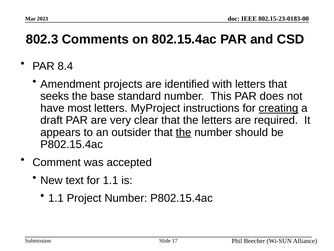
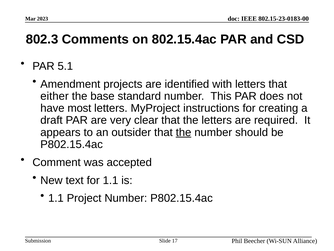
8.4: 8.4 -> 5.1
seeks: seeks -> either
creating underline: present -> none
